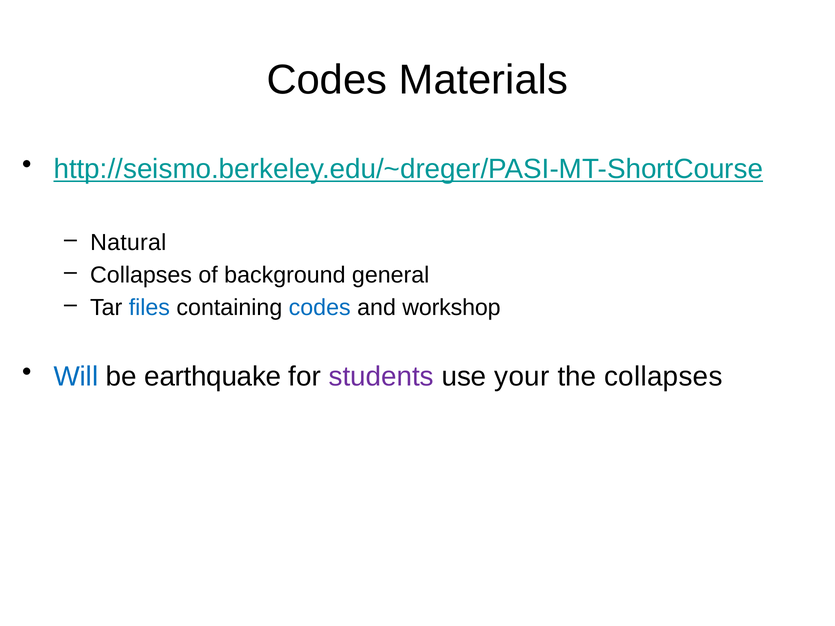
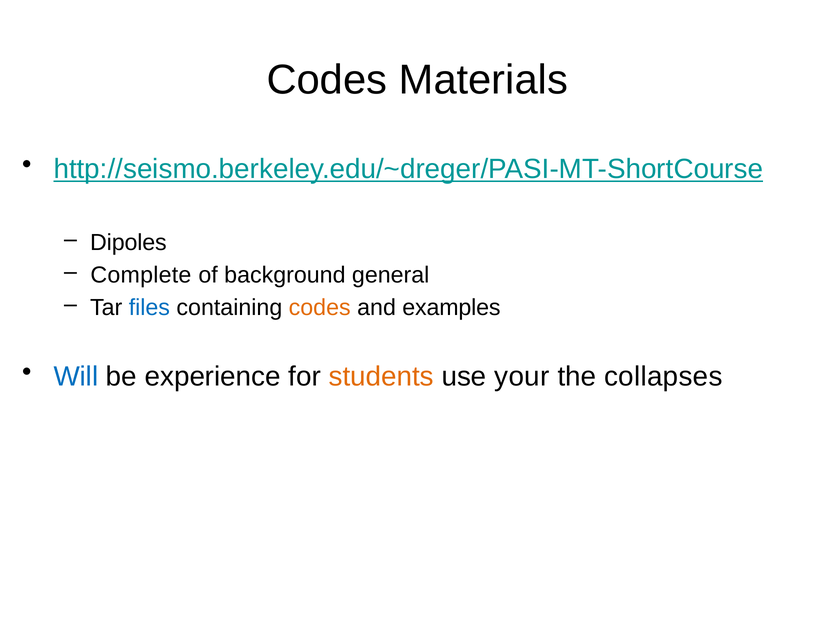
Natural: Natural -> Dipoles
Collapses at (141, 275): Collapses -> Complete
codes at (320, 308) colour: blue -> orange
workshop: workshop -> examples
earthquake: earthquake -> experience
students colour: purple -> orange
